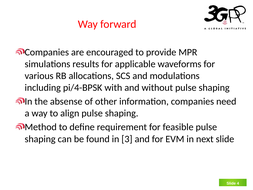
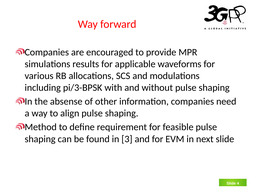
pi/4-BPSK: pi/4-BPSK -> pi/3-BPSK
